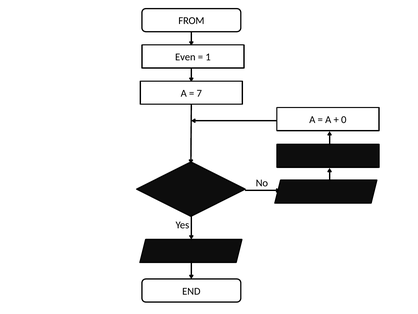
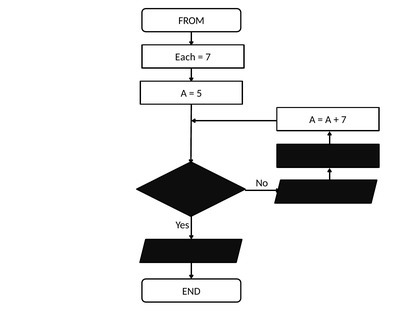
Even: Even -> Each
1 at (208, 57): 1 -> 7
7: 7 -> 5
0 at (344, 120): 0 -> 7
